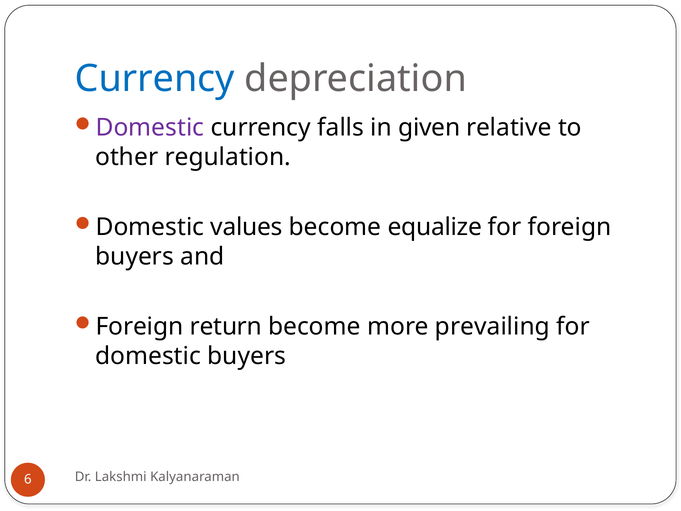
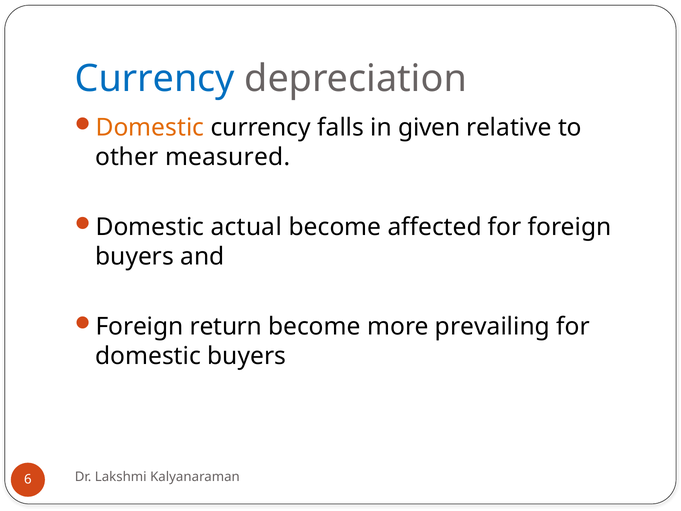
Domestic at (150, 128) colour: purple -> orange
regulation: regulation -> measured
values: values -> actual
equalize: equalize -> affected
